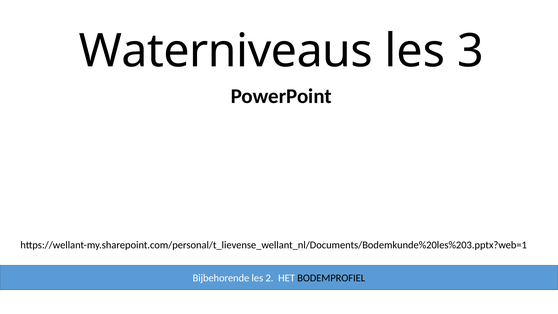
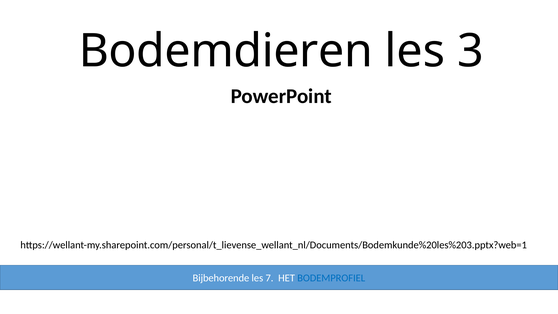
Waterniveaus: Waterniveaus -> Bodemdieren
2: 2 -> 7
BODEMPROFIEL colour: black -> blue
